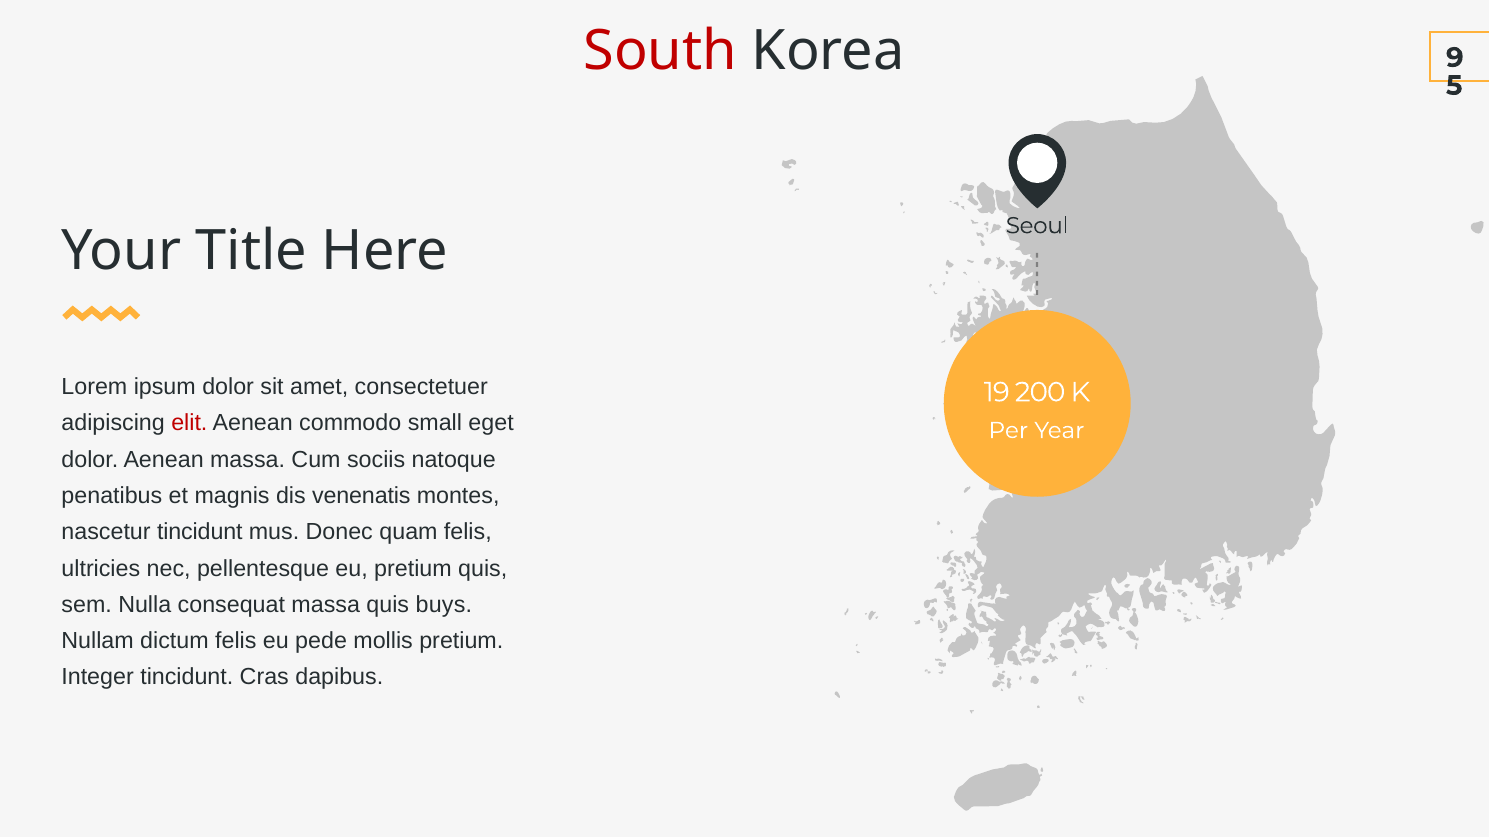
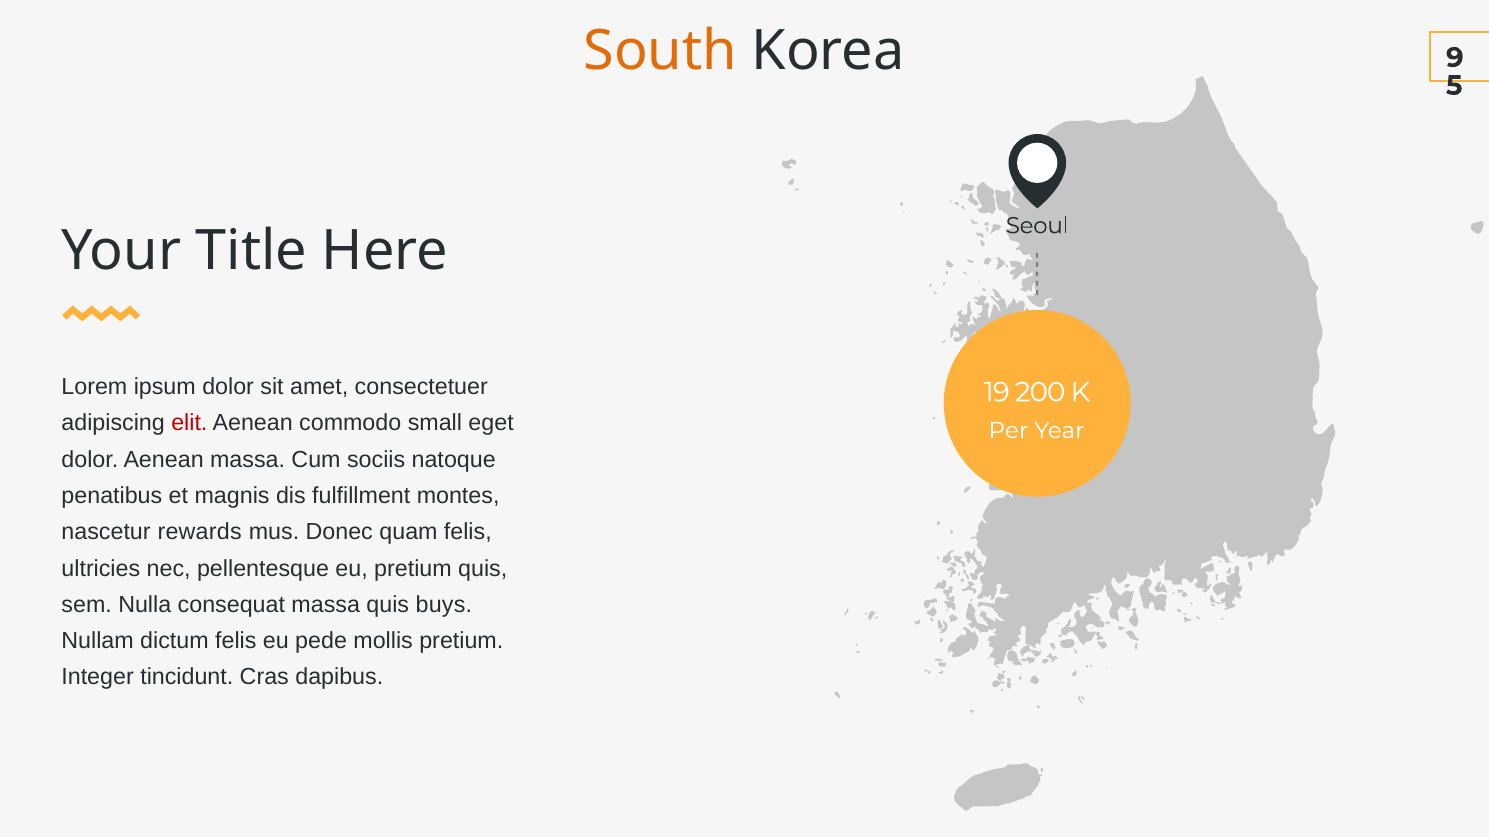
South colour: red -> orange
venenatis: venenatis -> fulfillment
nascetur tincidunt: tincidunt -> rewards
